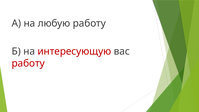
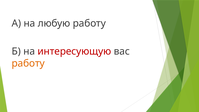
работу at (28, 63) colour: red -> orange
